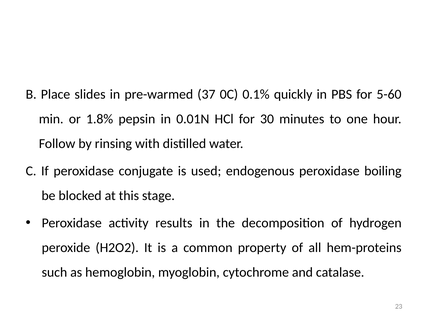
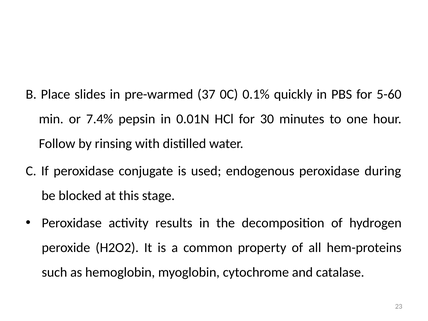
1.8%: 1.8% -> 7.4%
boiling: boiling -> during
